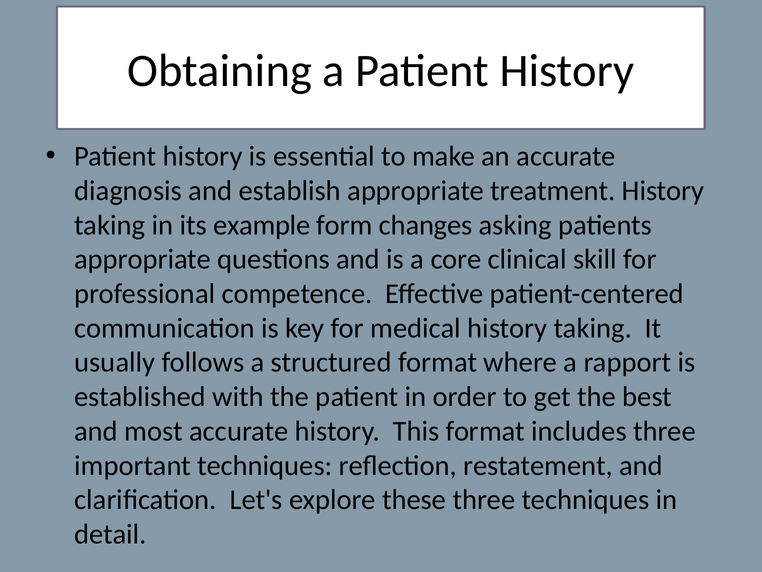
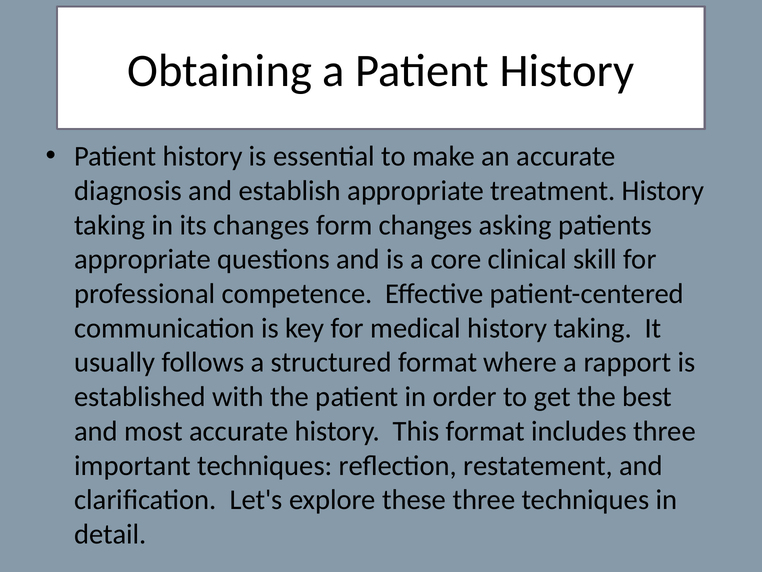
its example: example -> changes
